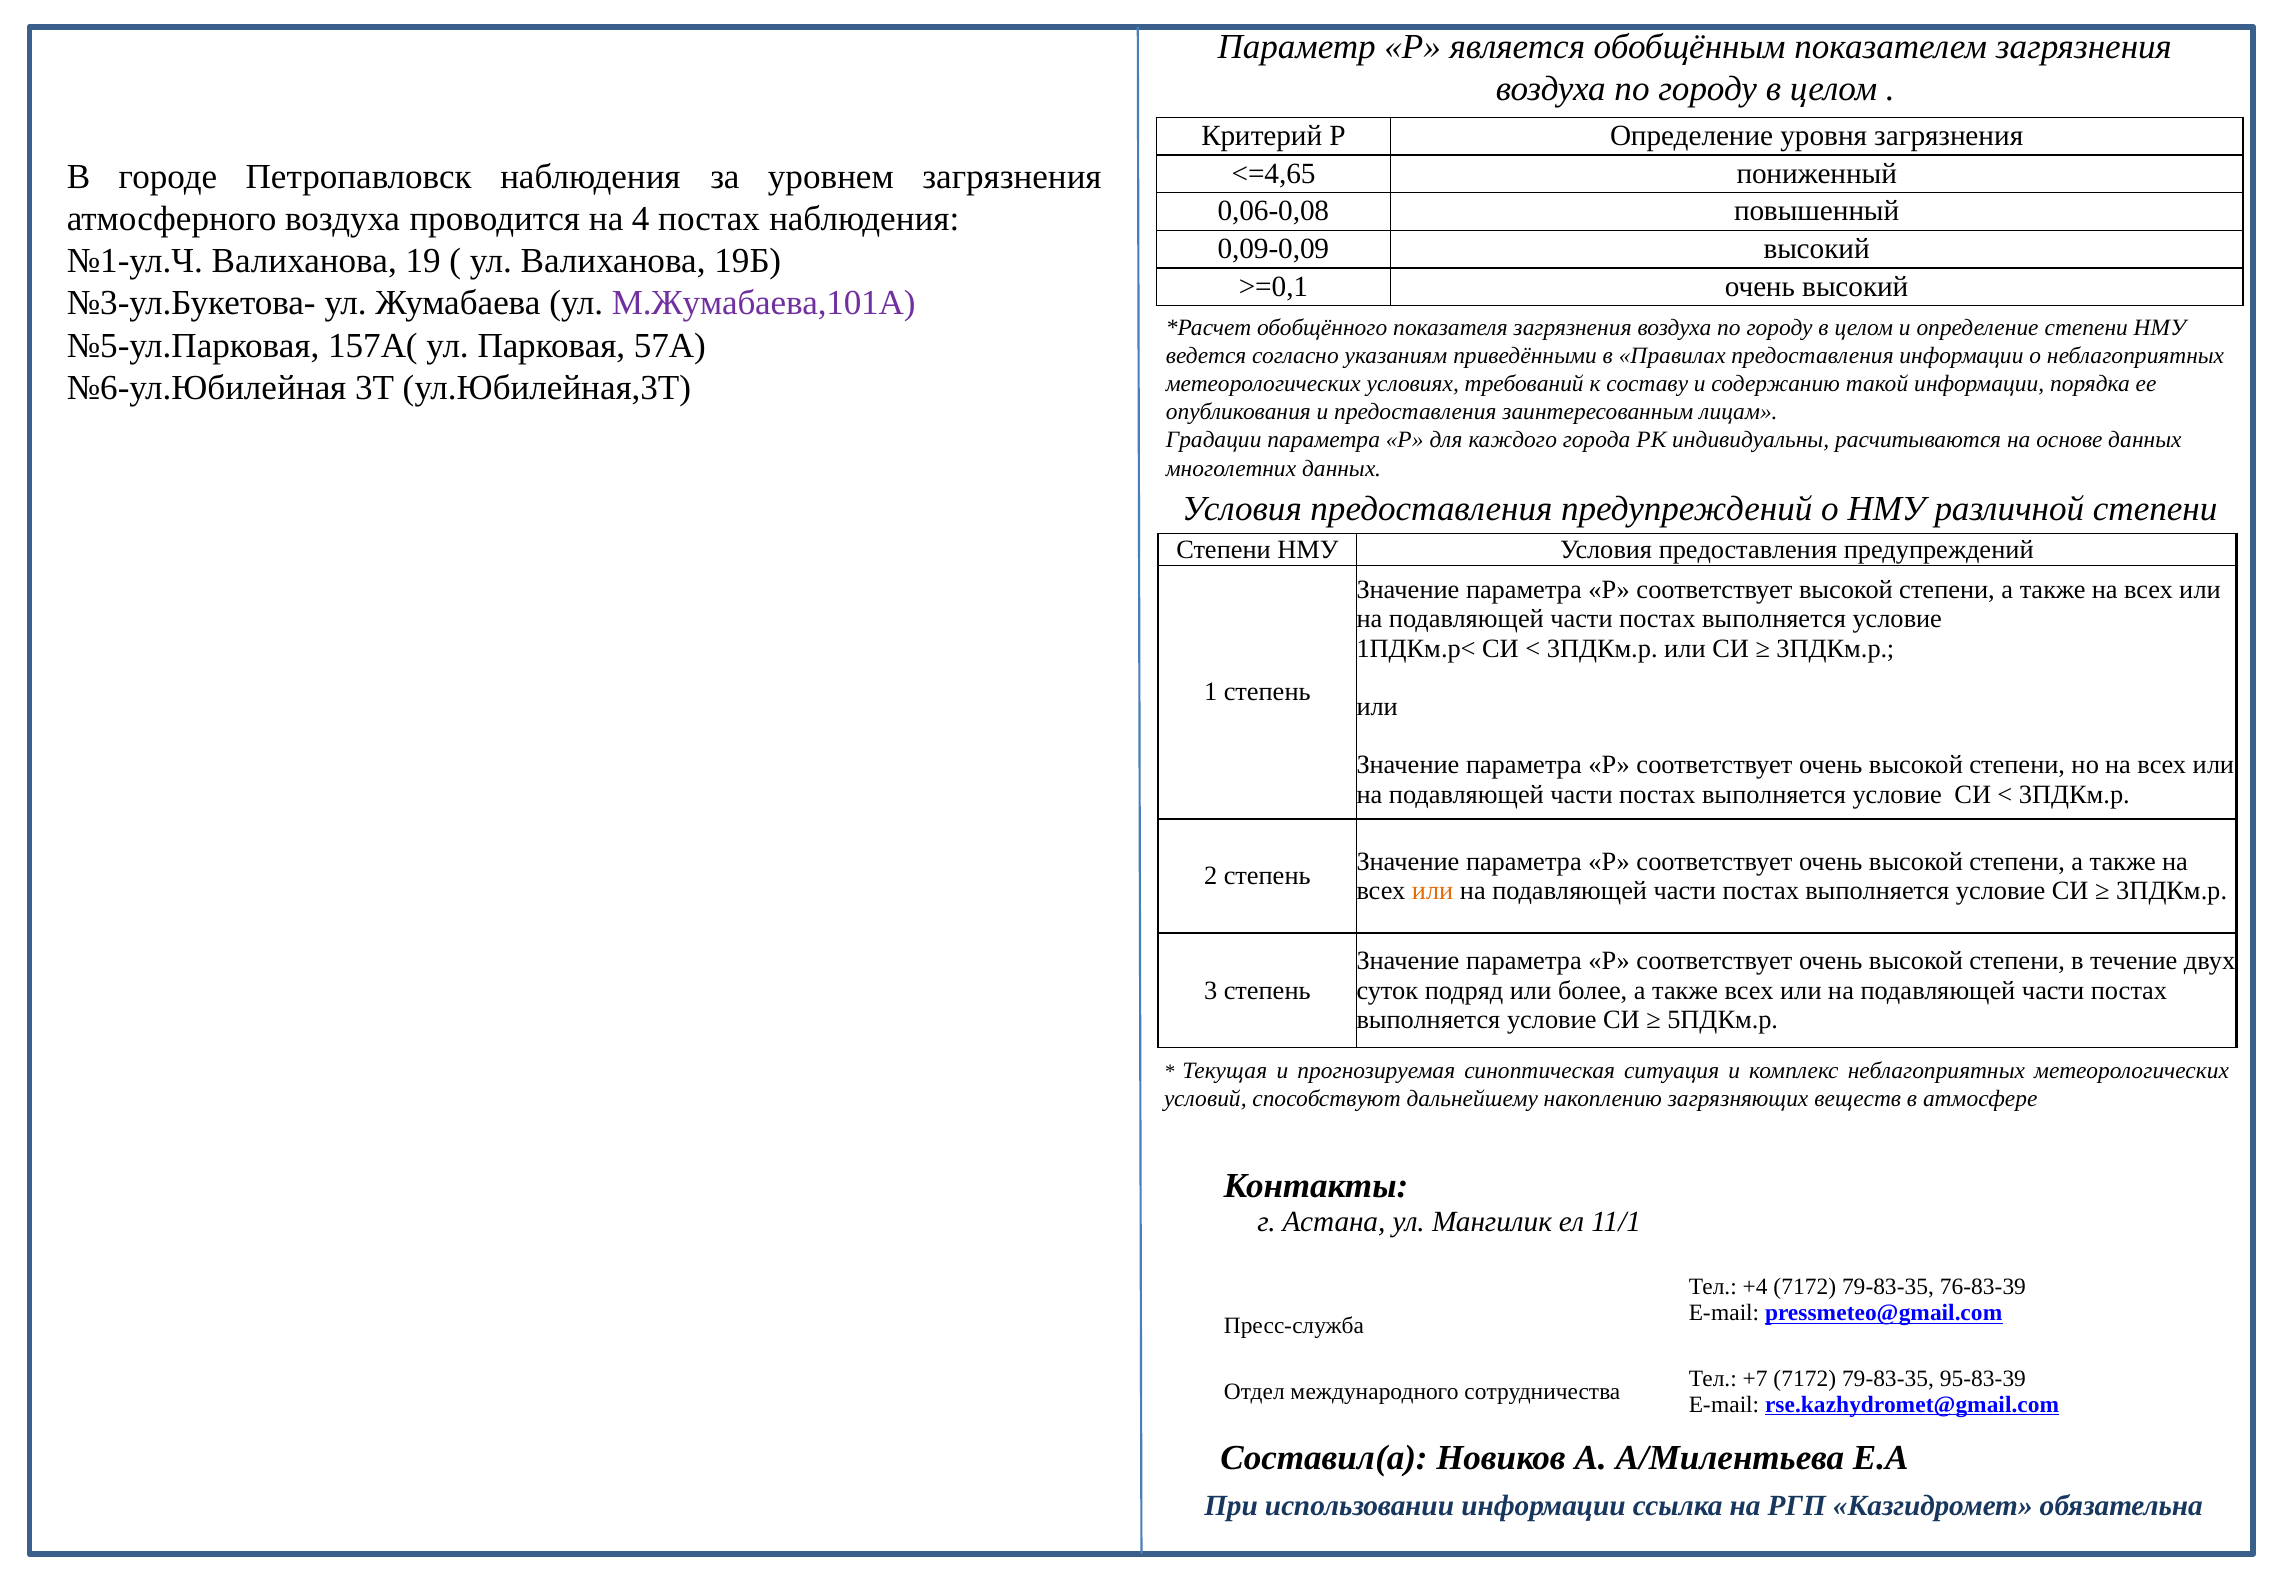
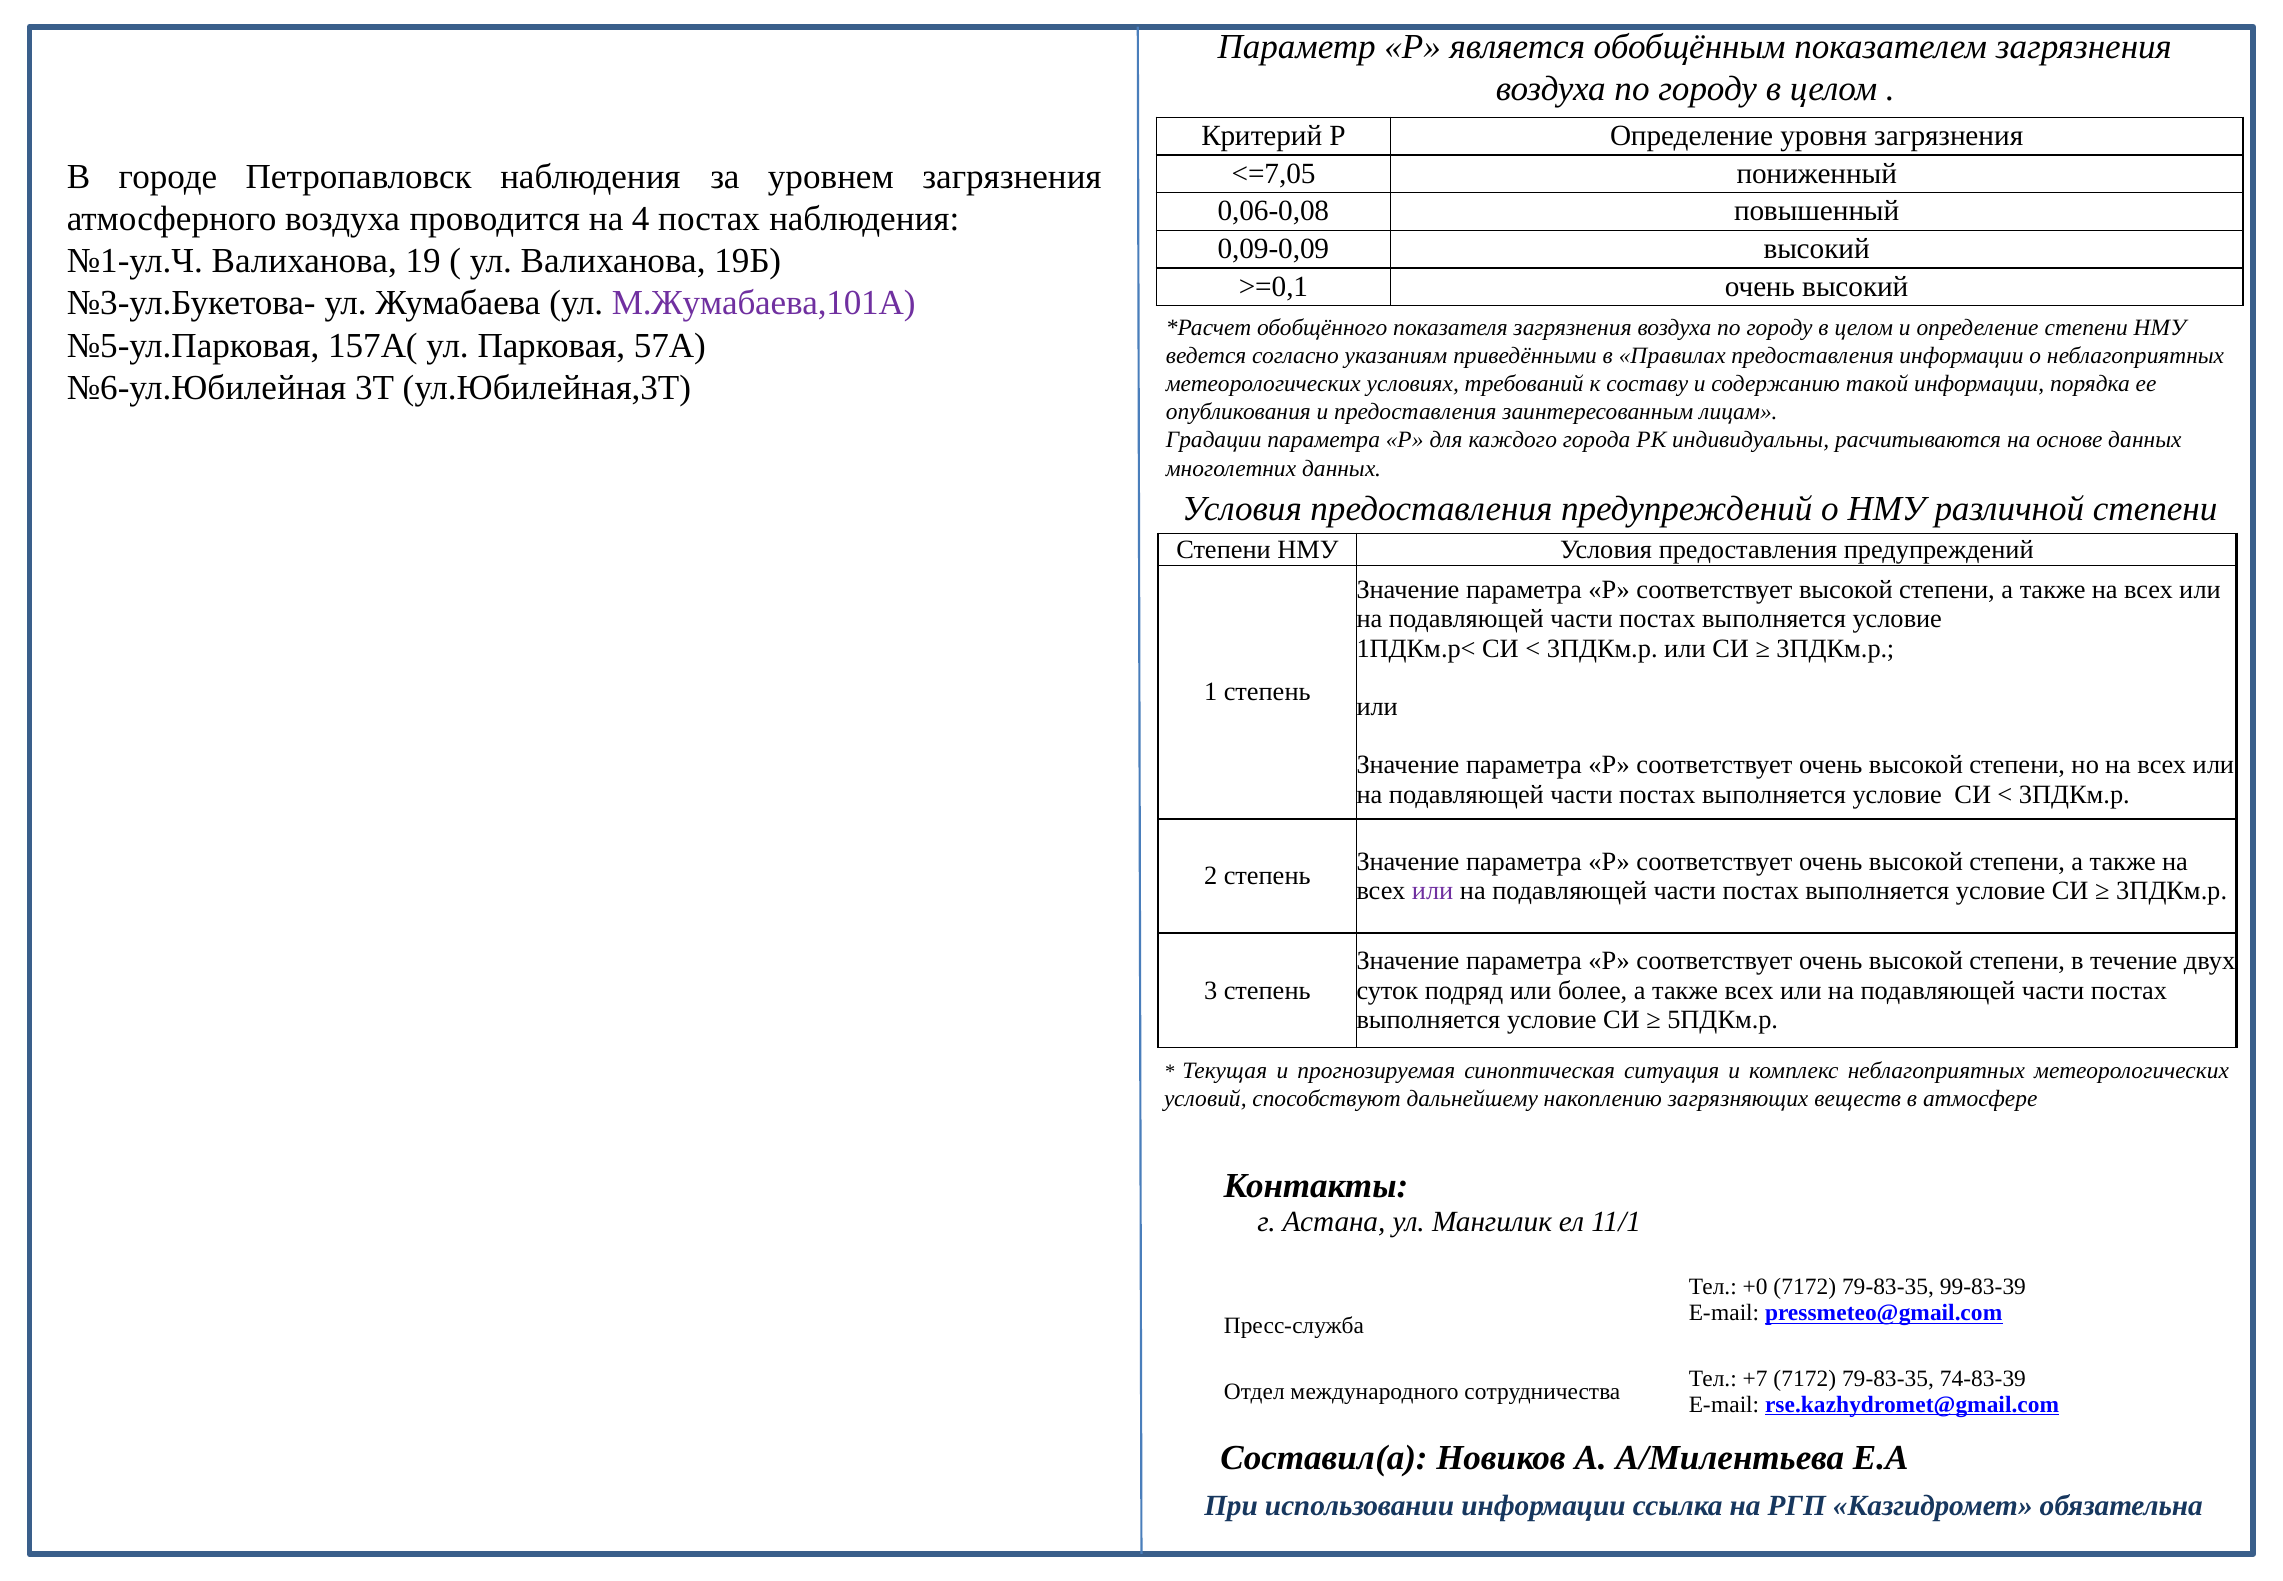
<=4,65: <=4,65 -> <=7,05
или at (1433, 891) colour: orange -> purple
+4: +4 -> +0
76-83-39: 76-83-39 -> 99-83-39
95-83-39: 95-83-39 -> 74-83-39
